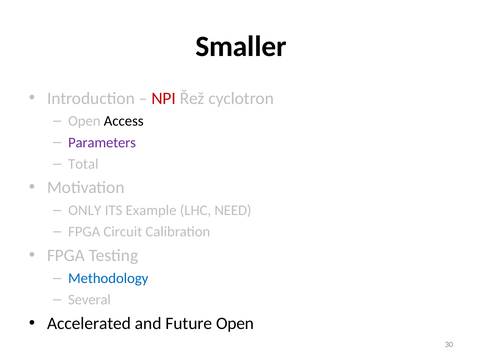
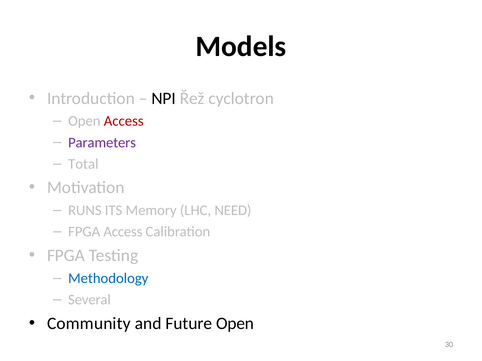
Smaller: Smaller -> Models
NPI colour: red -> black
Access at (124, 121) colour: black -> red
ONLY: ONLY -> RUNS
Example: Example -> Memory
FPGA Circuit: Circuit -> Access
Accelerated: Accelerated -> Community
